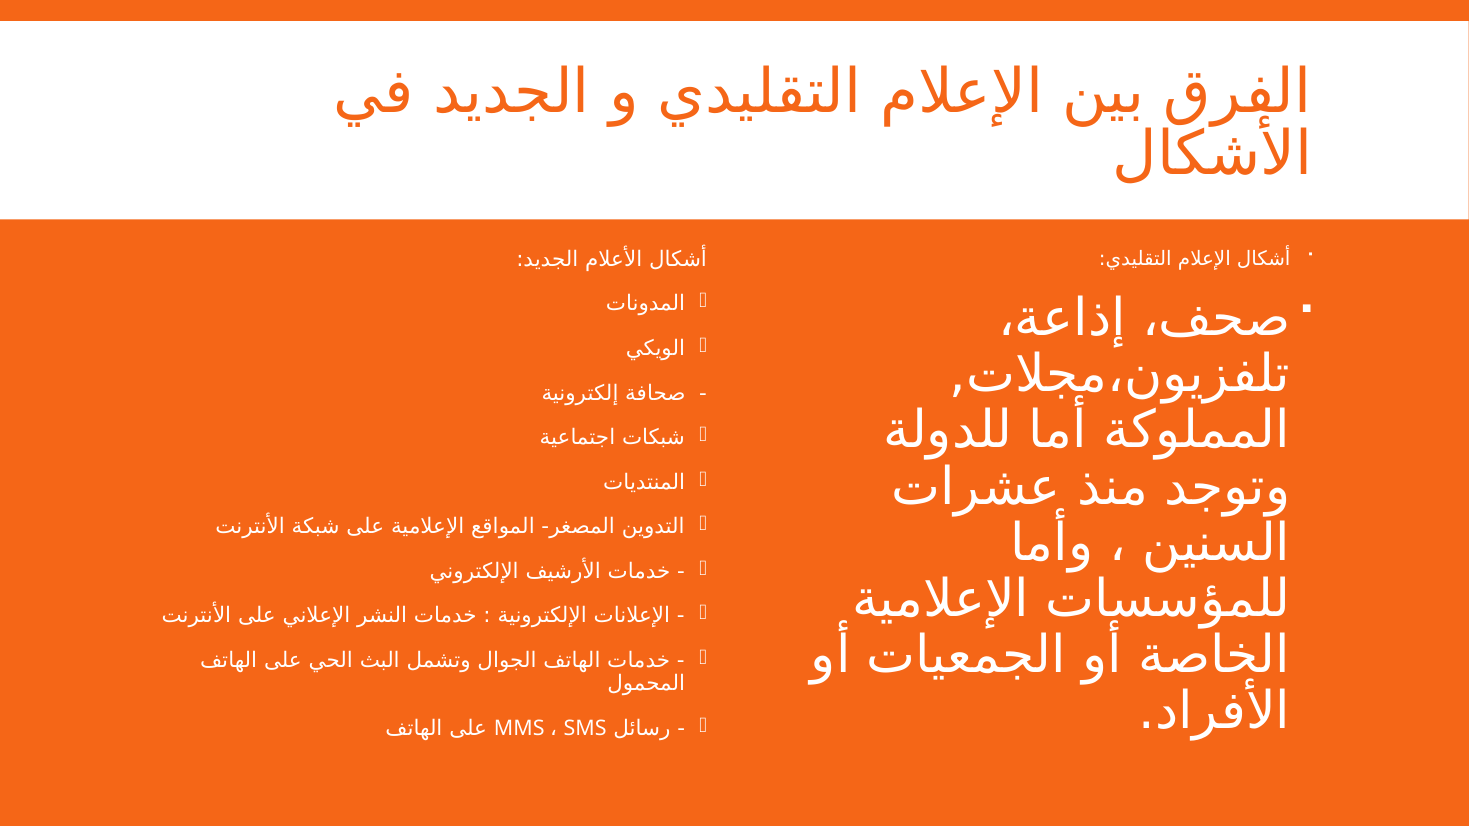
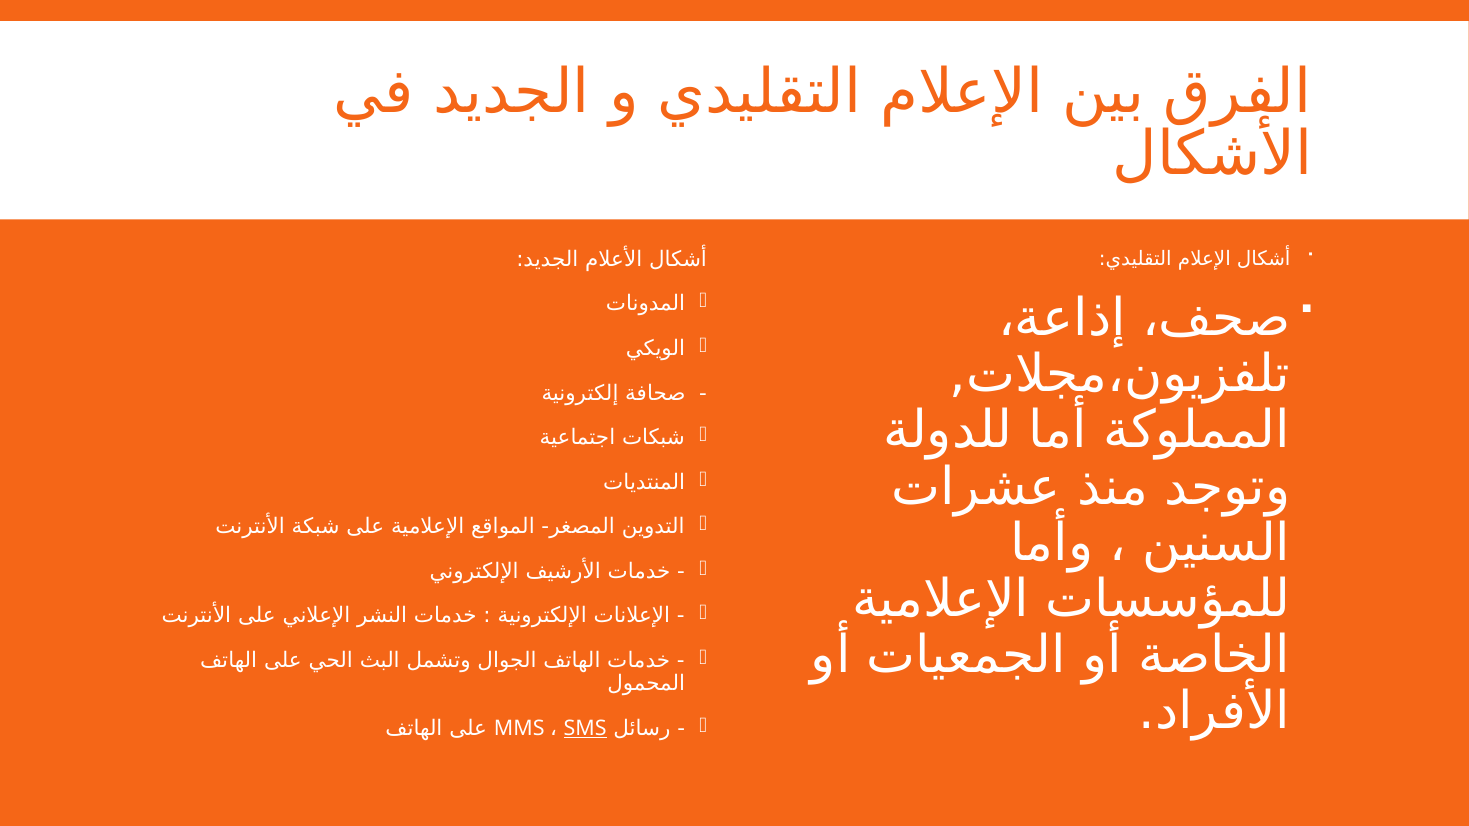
SMS underline: none -> present
